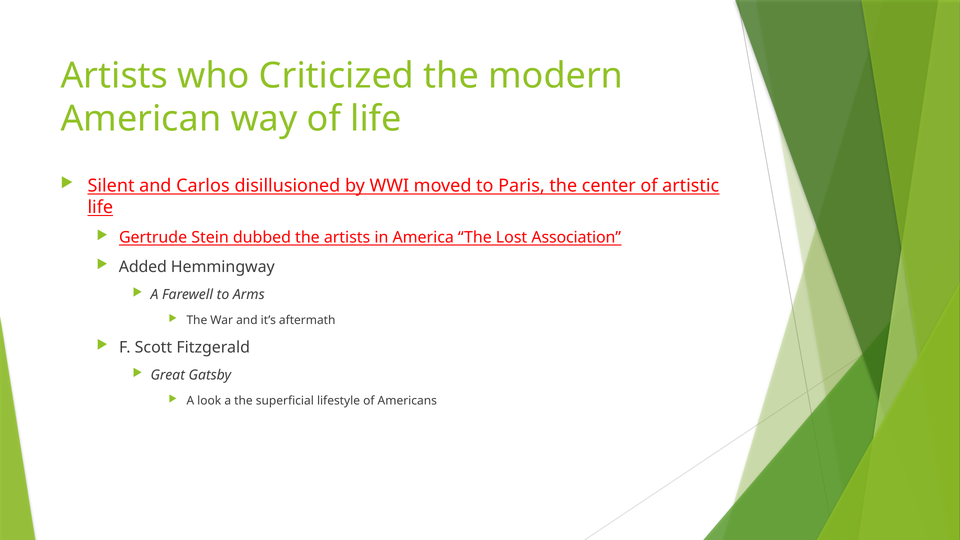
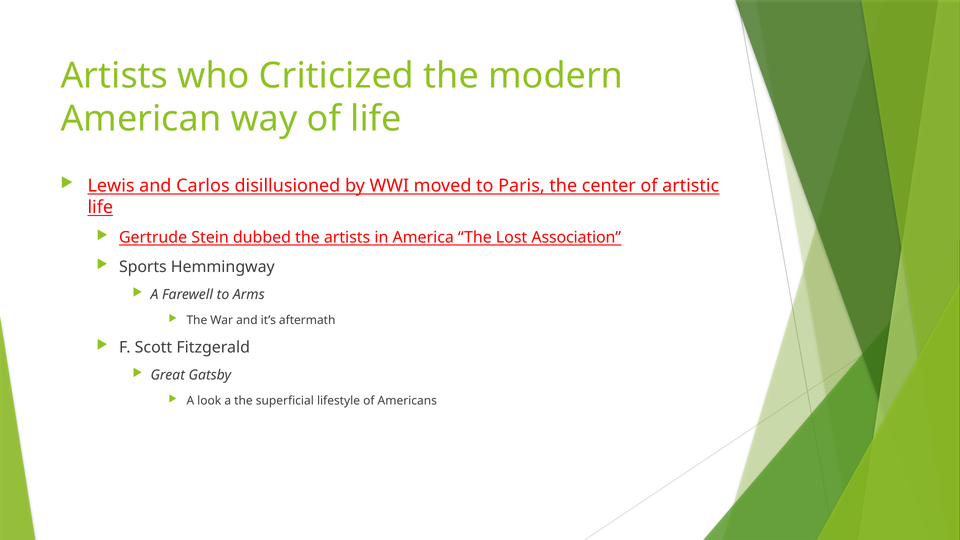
Silent: Silent -> Lewis
Added: Added -> Sports
